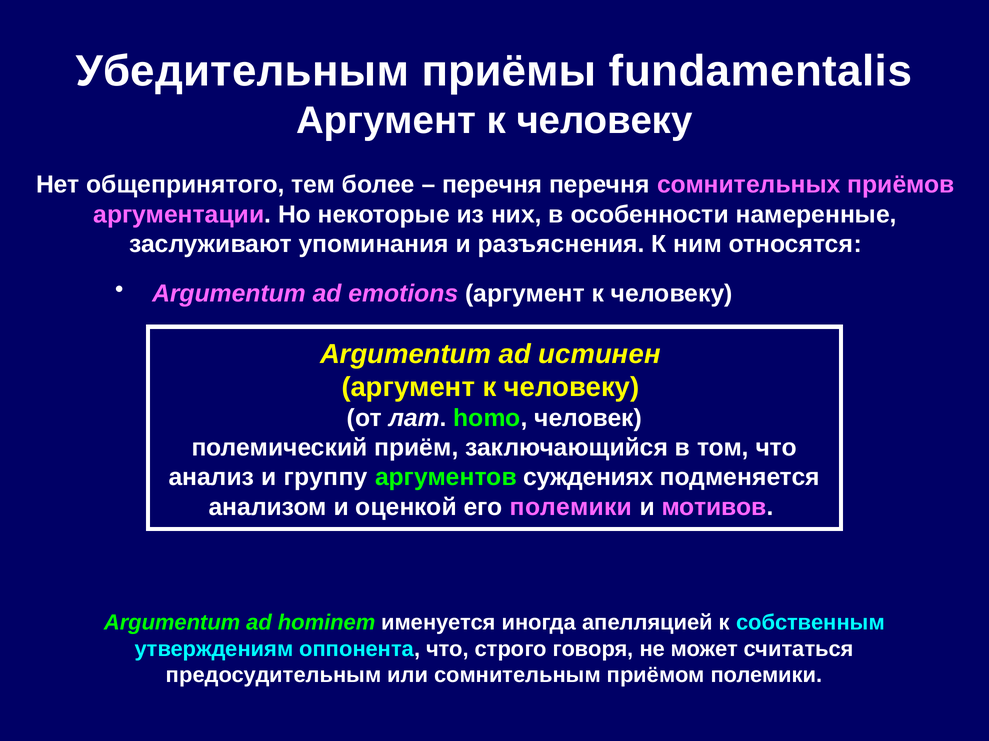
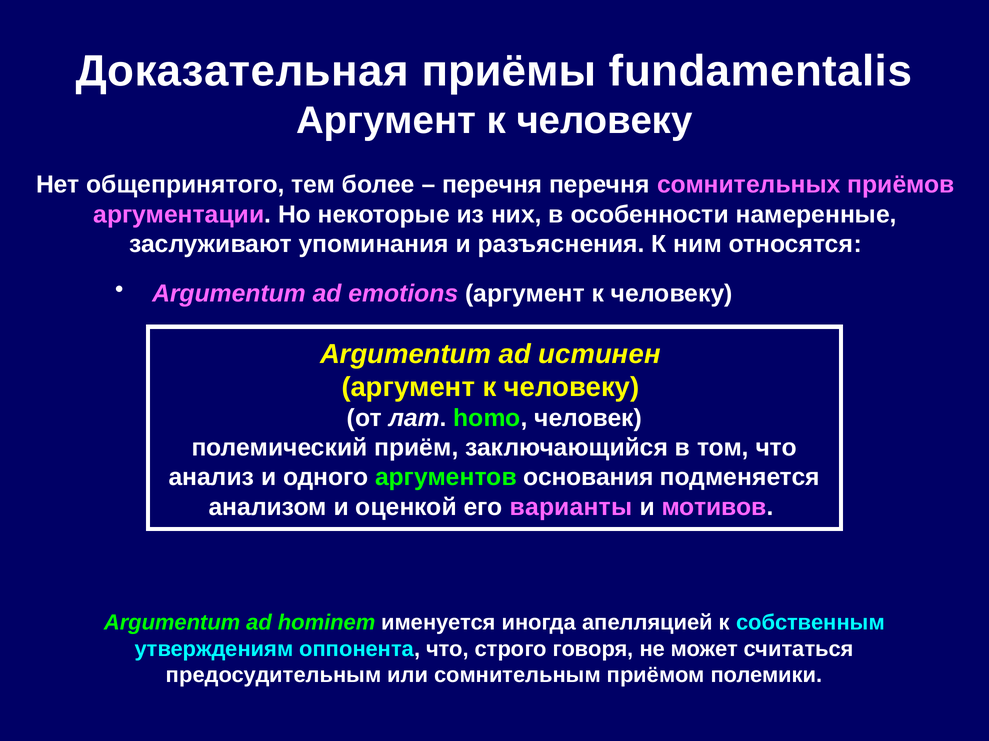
Убедительным: Убедительным -> Доказательная
группу: группу -> одного
суждениях: суждениях -> основания
его полемики: полемики -> варианты
